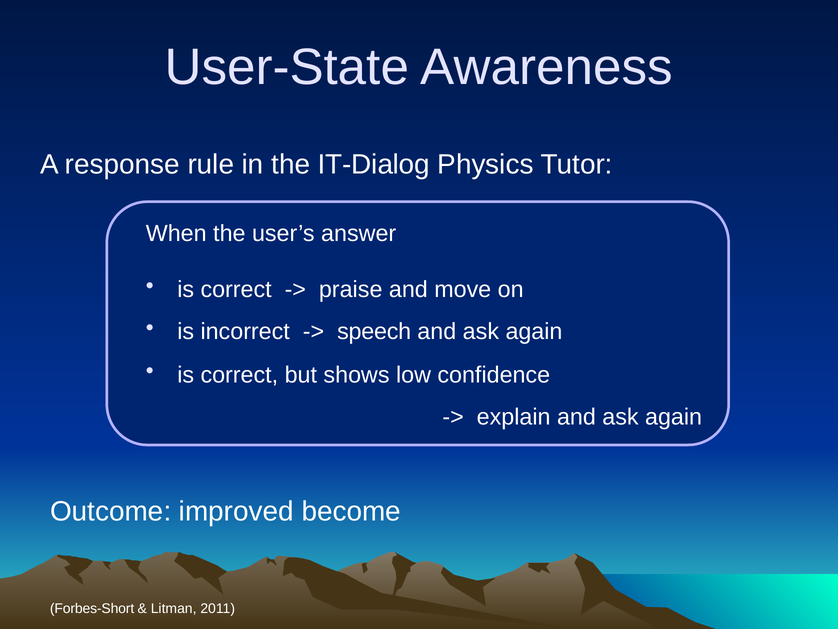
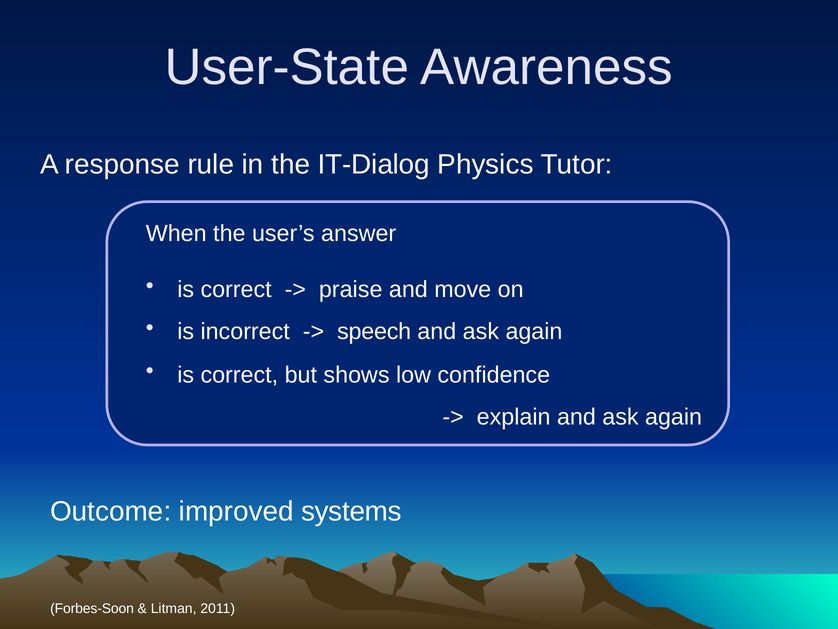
become: become -> systems
Forbes-Short: Forbes-Short -> Forbes-Soon
